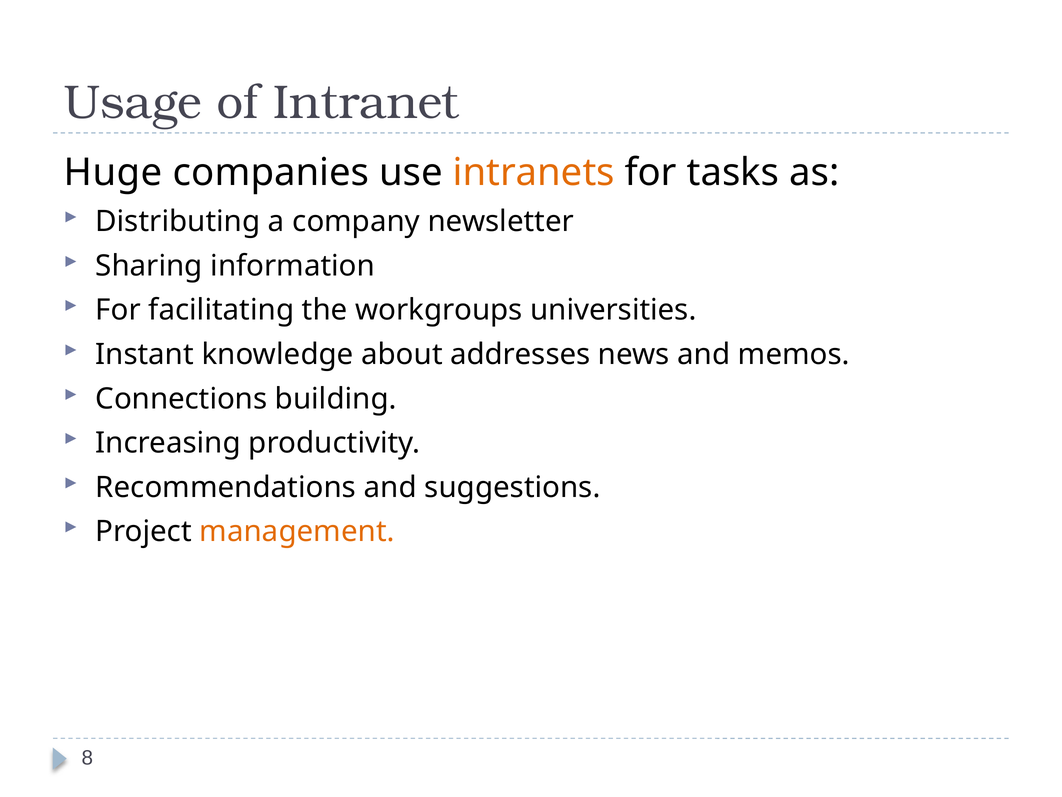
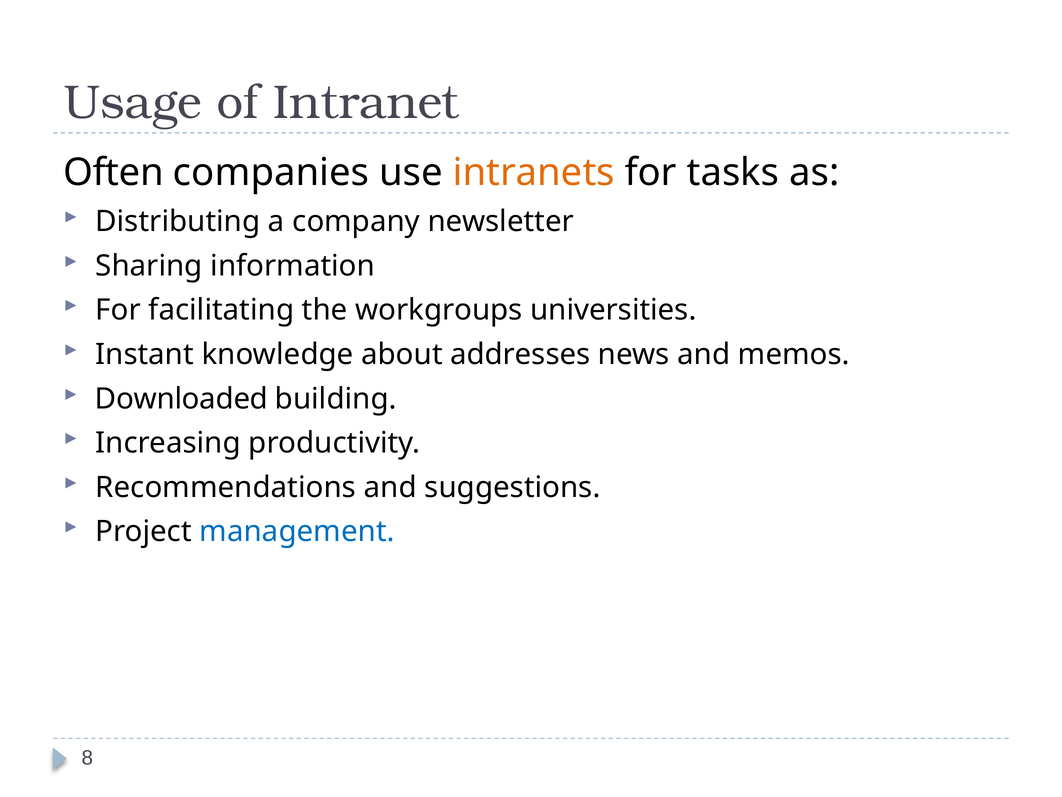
Huge: Huge -> Often
Connections: Connections -> Downloaded
management colour: orange -> blue
